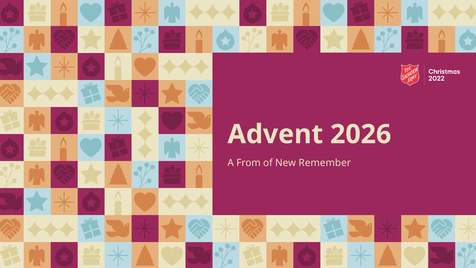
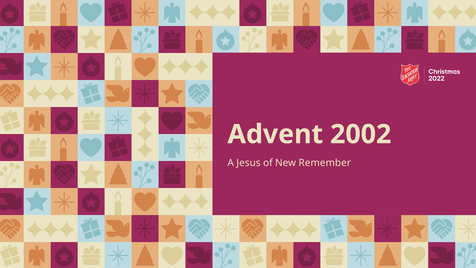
2026: 2026 -> 2002
From: From -> Jesus
